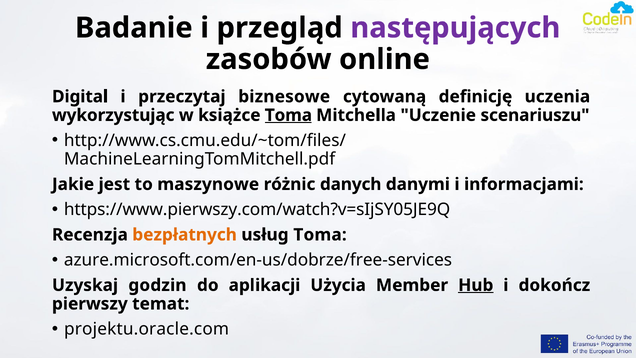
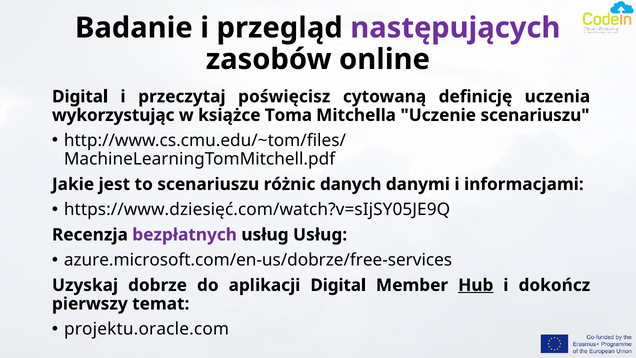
biznesowe: biznesowe -> poświęcisz
Toma at (288, 115) underline: present -> none
to maszynowe: maszynowe -> scenariuszu
https://www.pierwszy.com/watch?v=sIjSY05JE9Q: https://www.pierwszy.com/watch?v=sIjSY05JE9Q -> https://www.dziesięć.com/watch?v=sIjSY05JE9Q
bezpłatnych colour: orange -> purple
usług Toma: Toma -> Usług
godzin: godzin -> dobrze
aplikacji Użycia: Użycia -> Digital
